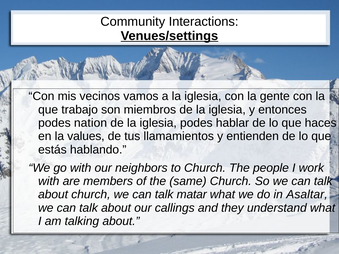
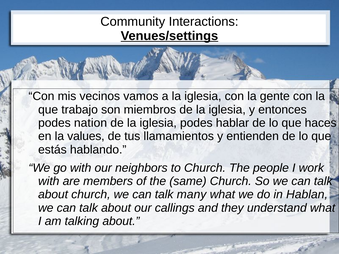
matar: matar -> many
Asaltar: Asaltar -> Hablan
